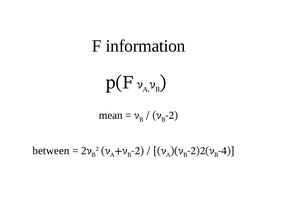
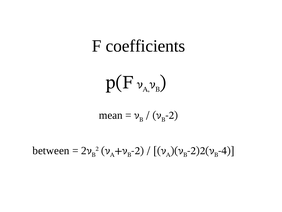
information: information -> coefficients
